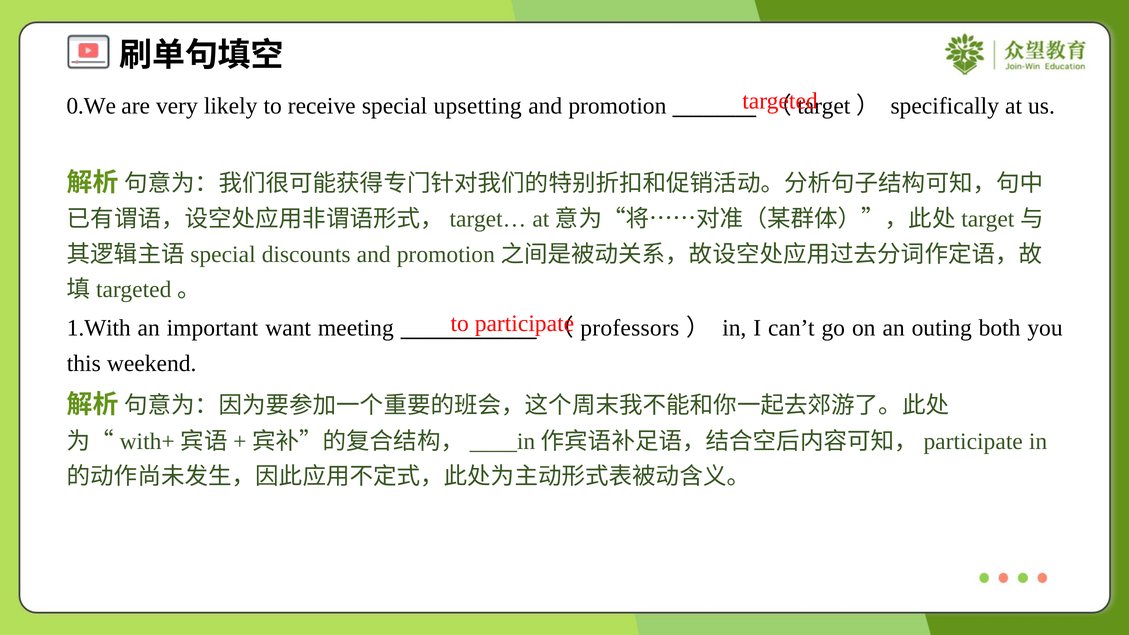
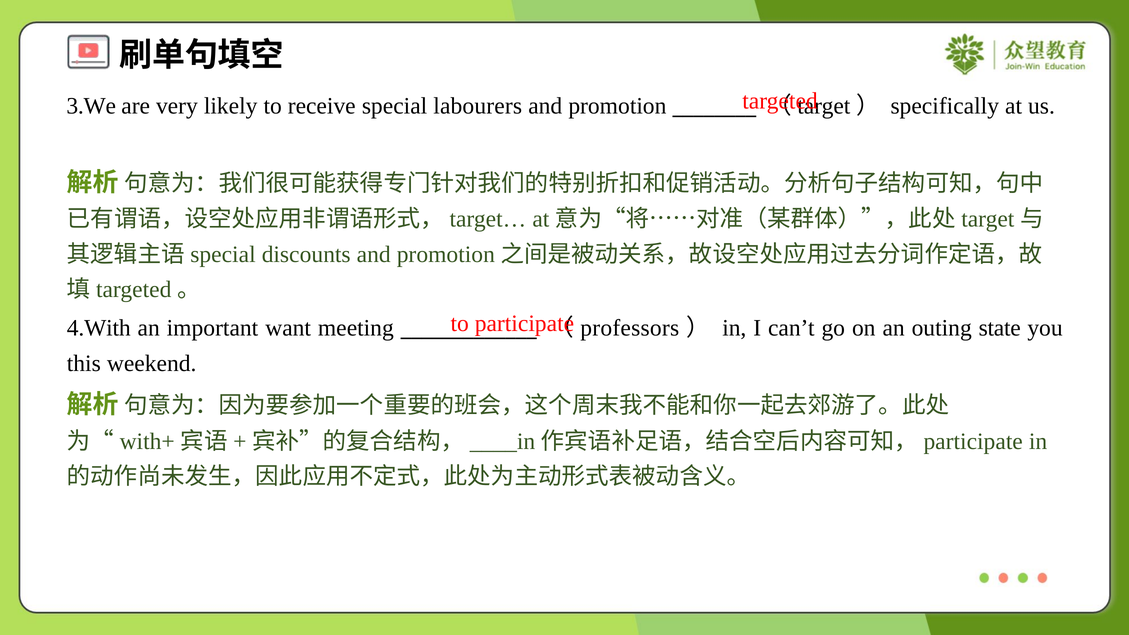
0.We: 0.We -> 3.We
upsetting: upsetting -> labourers
1.With: 1.With -> 4.With
both: both -> state
